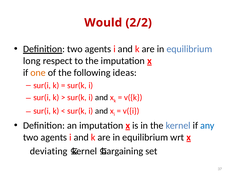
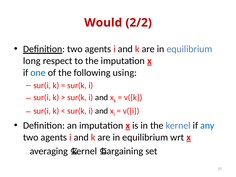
one colour: orange -> blue
ideas: ideas -> using
deviating: deviating -> averaging
